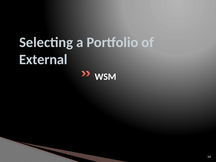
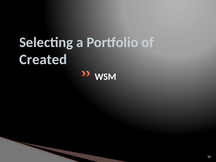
External: External -> Created
